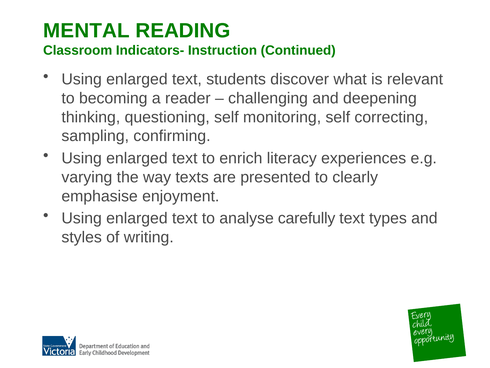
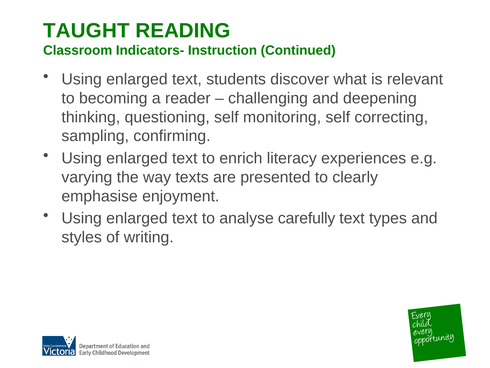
MENTAL: MENTAL -> TAUGHT
